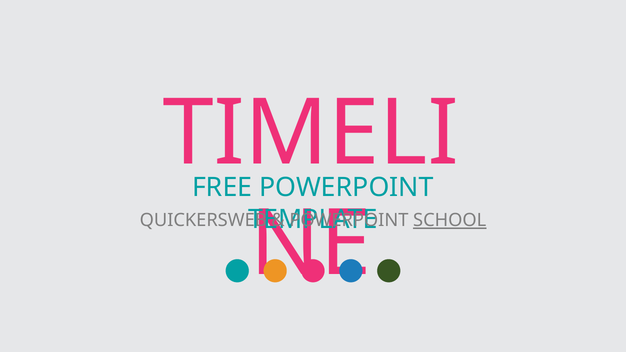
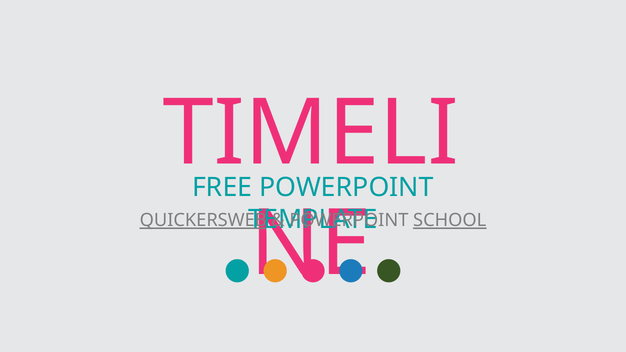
QUICKERSWEB underline: none -> present
